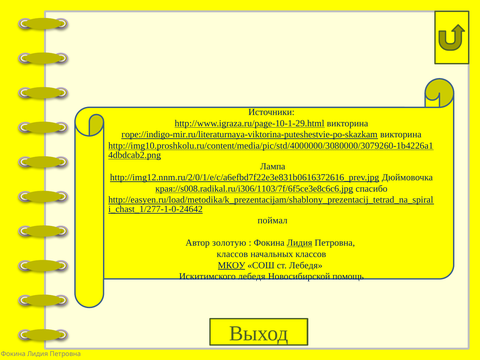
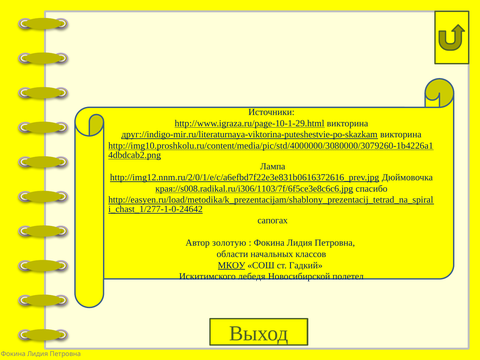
горе://indigo-mir.ru/literaturnaya-viktorina-puteshestvie-po-skazkam: горе://indigo-mir.ru/literaturnaya-viktorina-puteshestvie-po-skazkam -> друг://indigo-mir.ru/literaturnaya-viktorina-puteshestvie-po-skazkam
поймал: поймал -> сапогах
Лидия at (300, 243) underline: present -> none
классов at (232, 254): классов -> области
ст Лебедя: Лебедя -> Гадкий
помощь: помощь -> полетел
